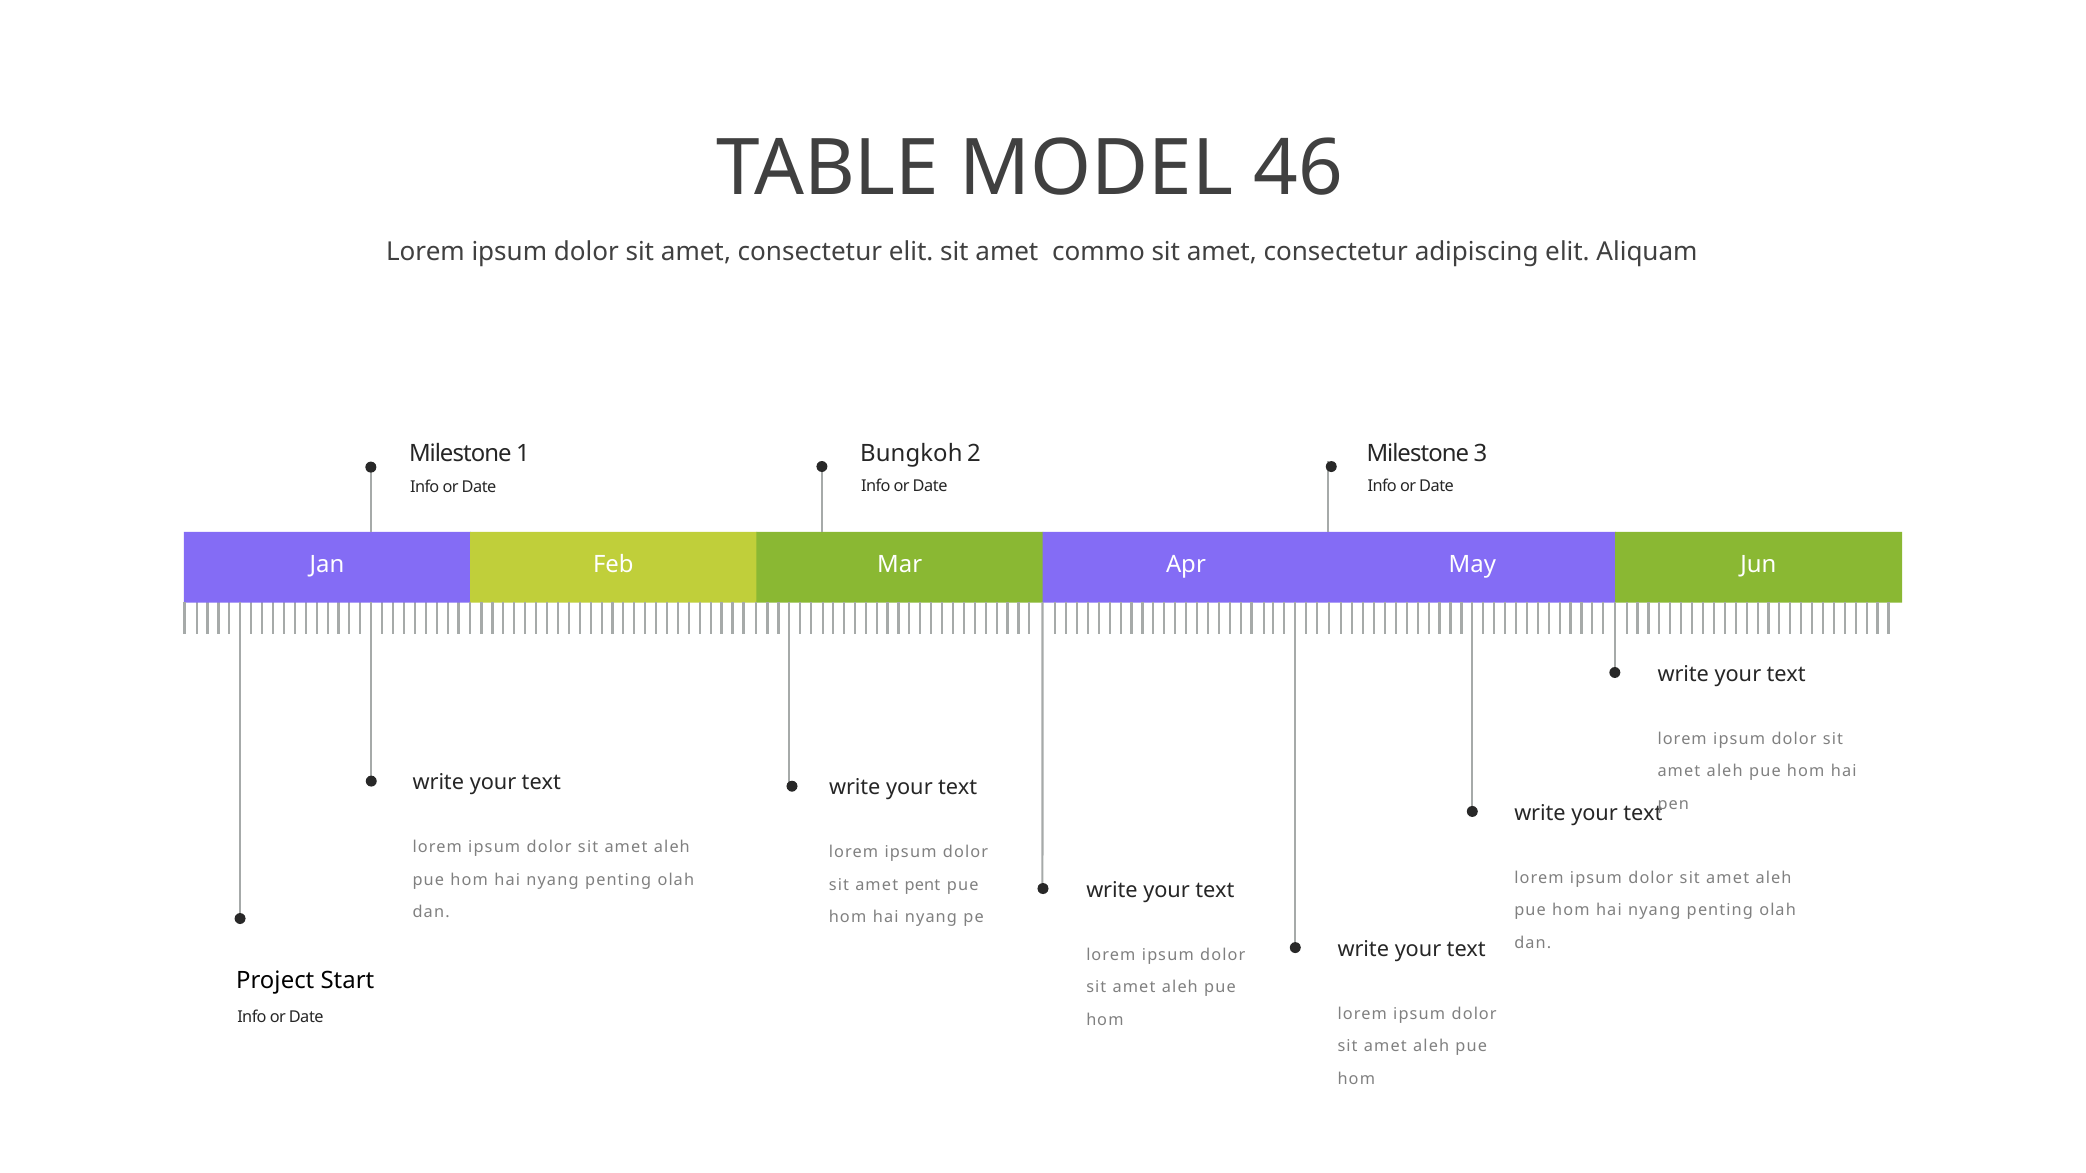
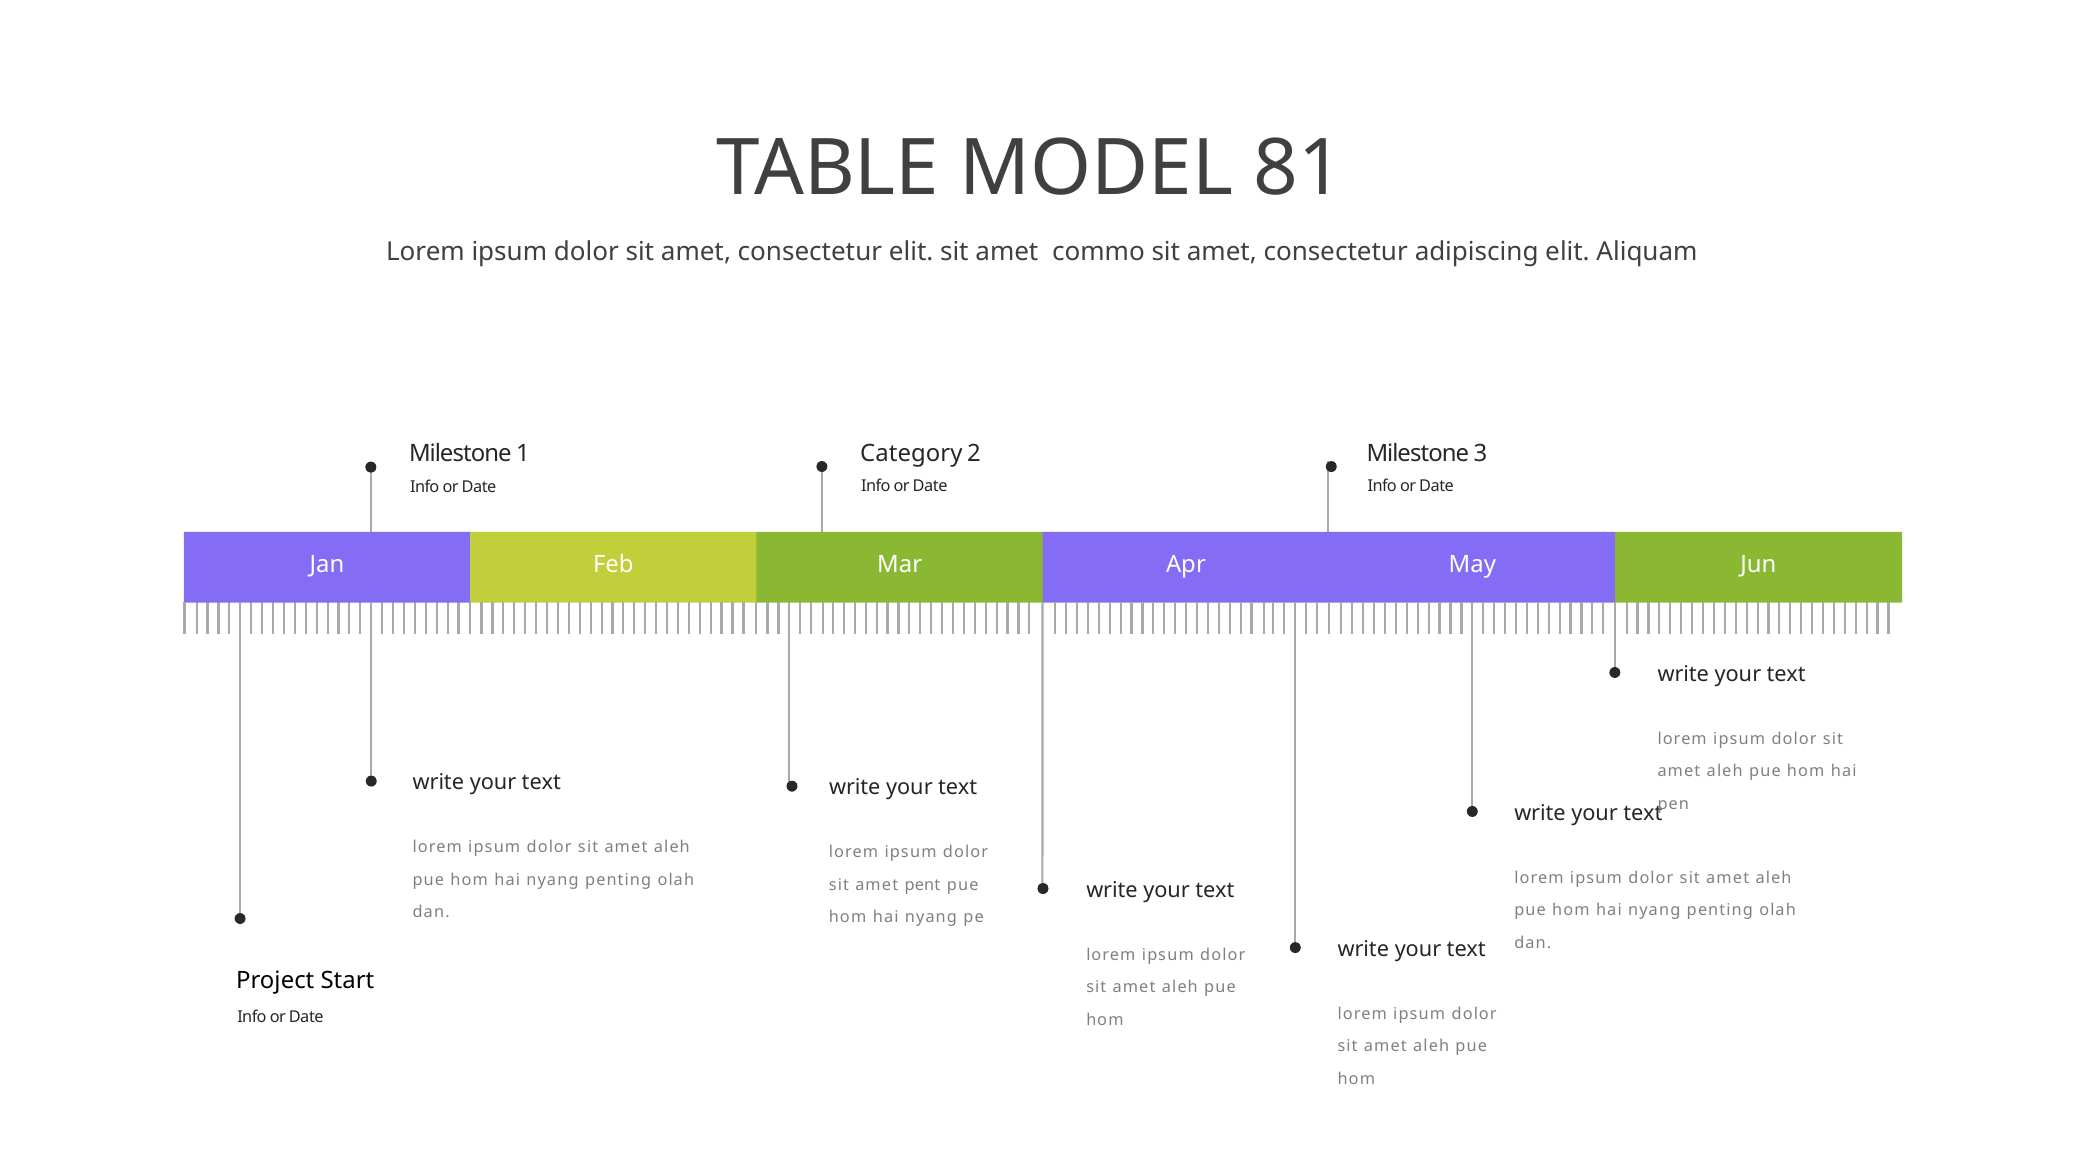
46: 46 -> 81
Bungkoh: Bungkoh -> Category
